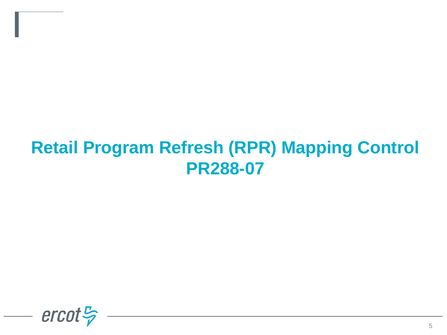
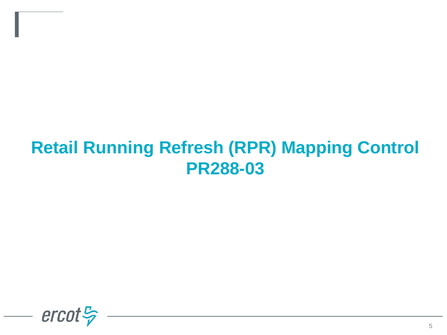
Program: Program -> Running
PR288-07: PR288-07 -> PR288-03
